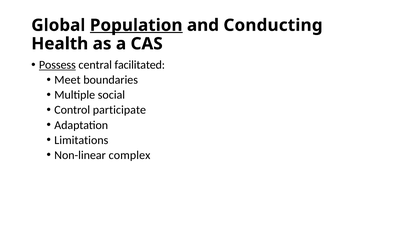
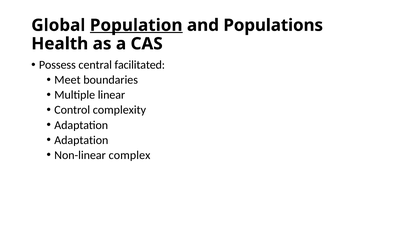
Conducting: Conducting -> Populations
Possess underline: present -> none
social: social -> linear
participate: participate -> complexity
Limitations at (81, 140): Limitations -> Adaptation
